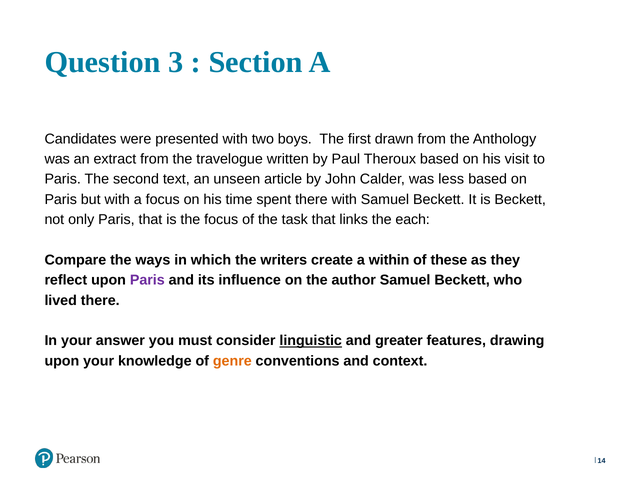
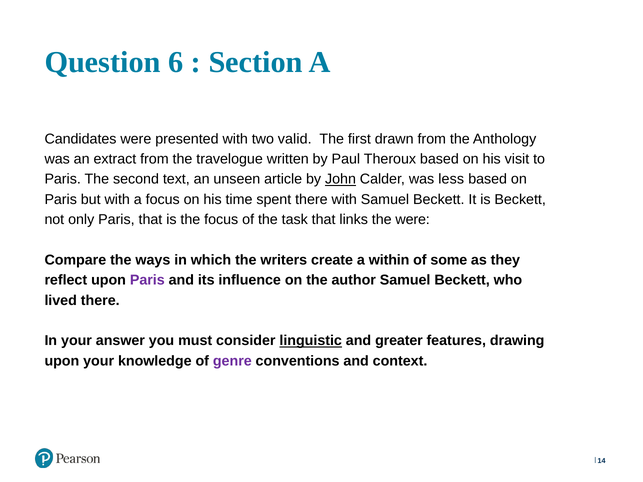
3: 3 -> 6
boys: boys -> valid
John underline: none -> present
the each: each -> were
these: these -> some
genre colour: orange -> purple
